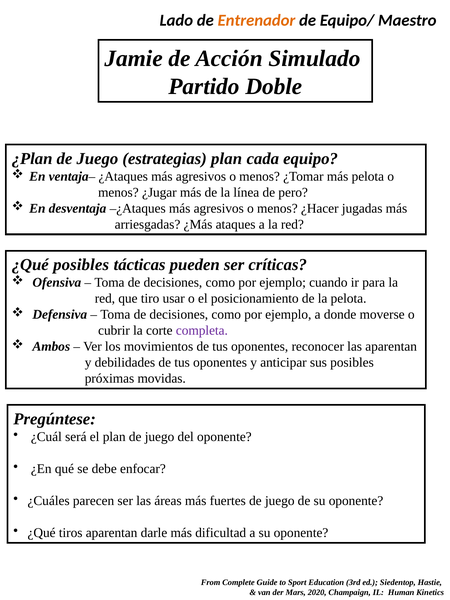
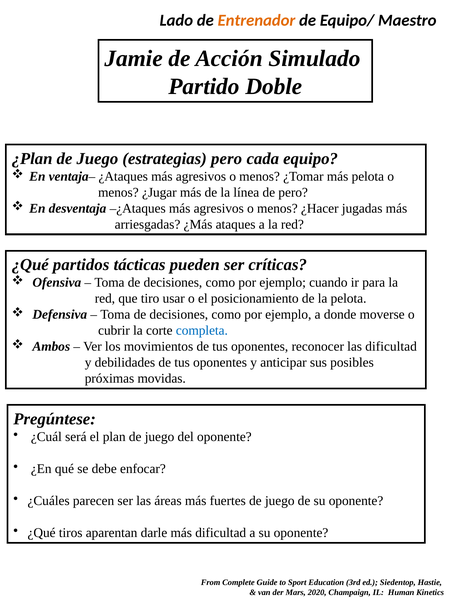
estrategias plan: plan -> pero
¿Qué posibles: posibles -> partidos
completa colour: purple -> blue
las aparentan: aparentan -> dificultad
